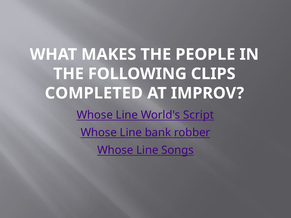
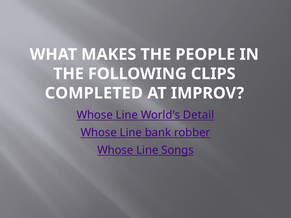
Script: Script -> Detail
